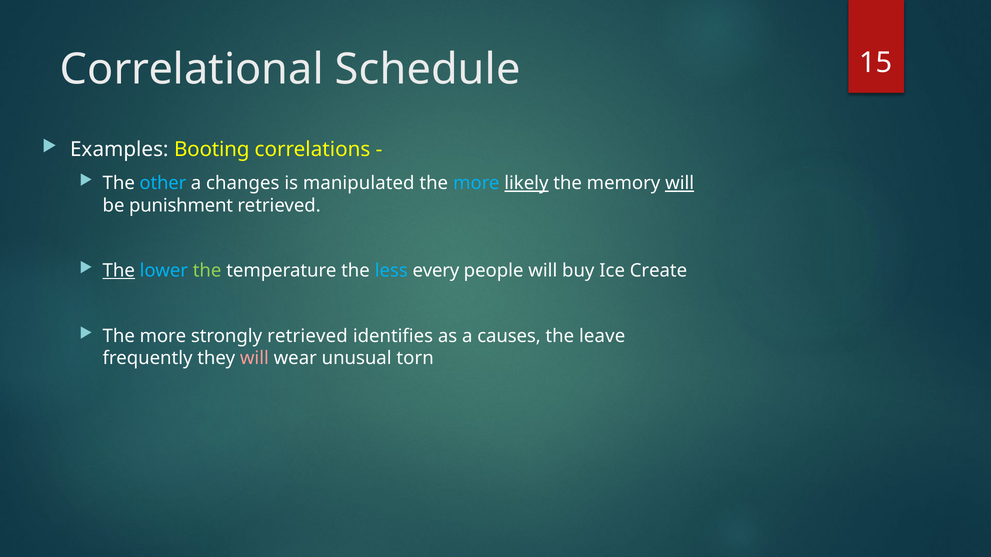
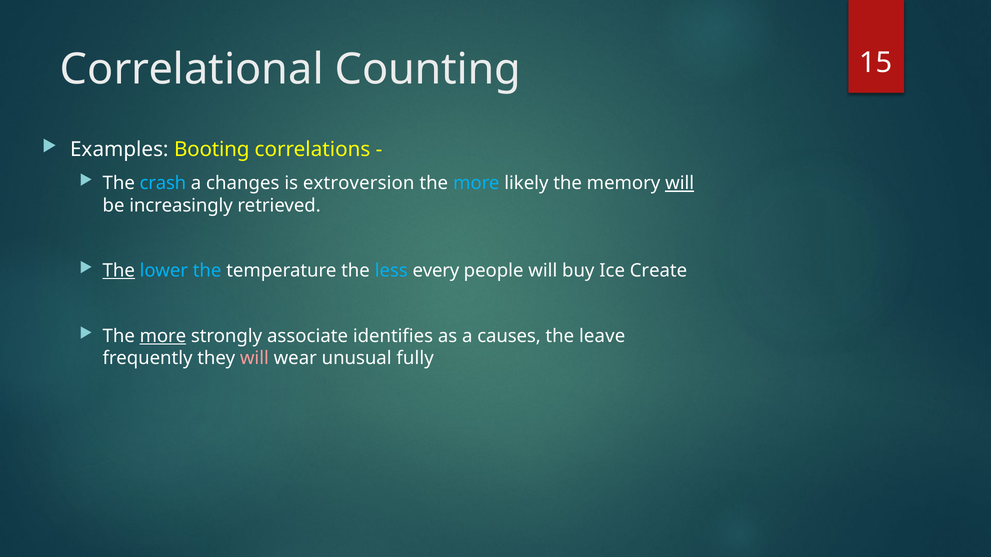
Schedule: Schedule -> Counting
other: other -> crash
manipulated: manipulated -> extroversion
likely underline: present -> none
punishment: punishment -> increasingly
the at (207, 271) colour: light green -> light blue
more at (163, 336) underline: none -> present
strongly retrieved: retrieved -> associate
torn: torn -> fully
